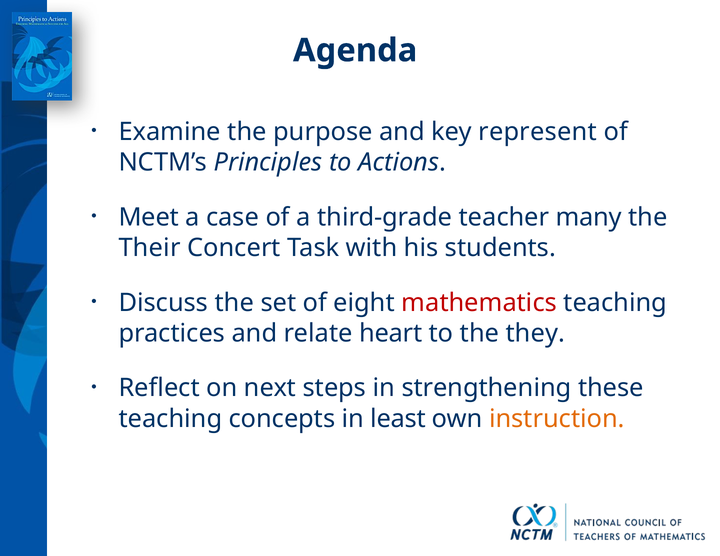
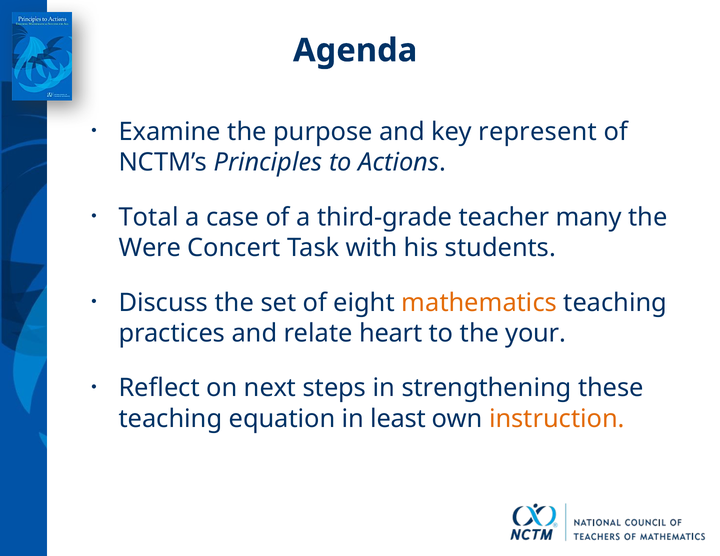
Meet: Meet -> Total
Their: Their -> Were
mathematics colour: red -> orange
they: they -> your
concepts: concepts -> equation
